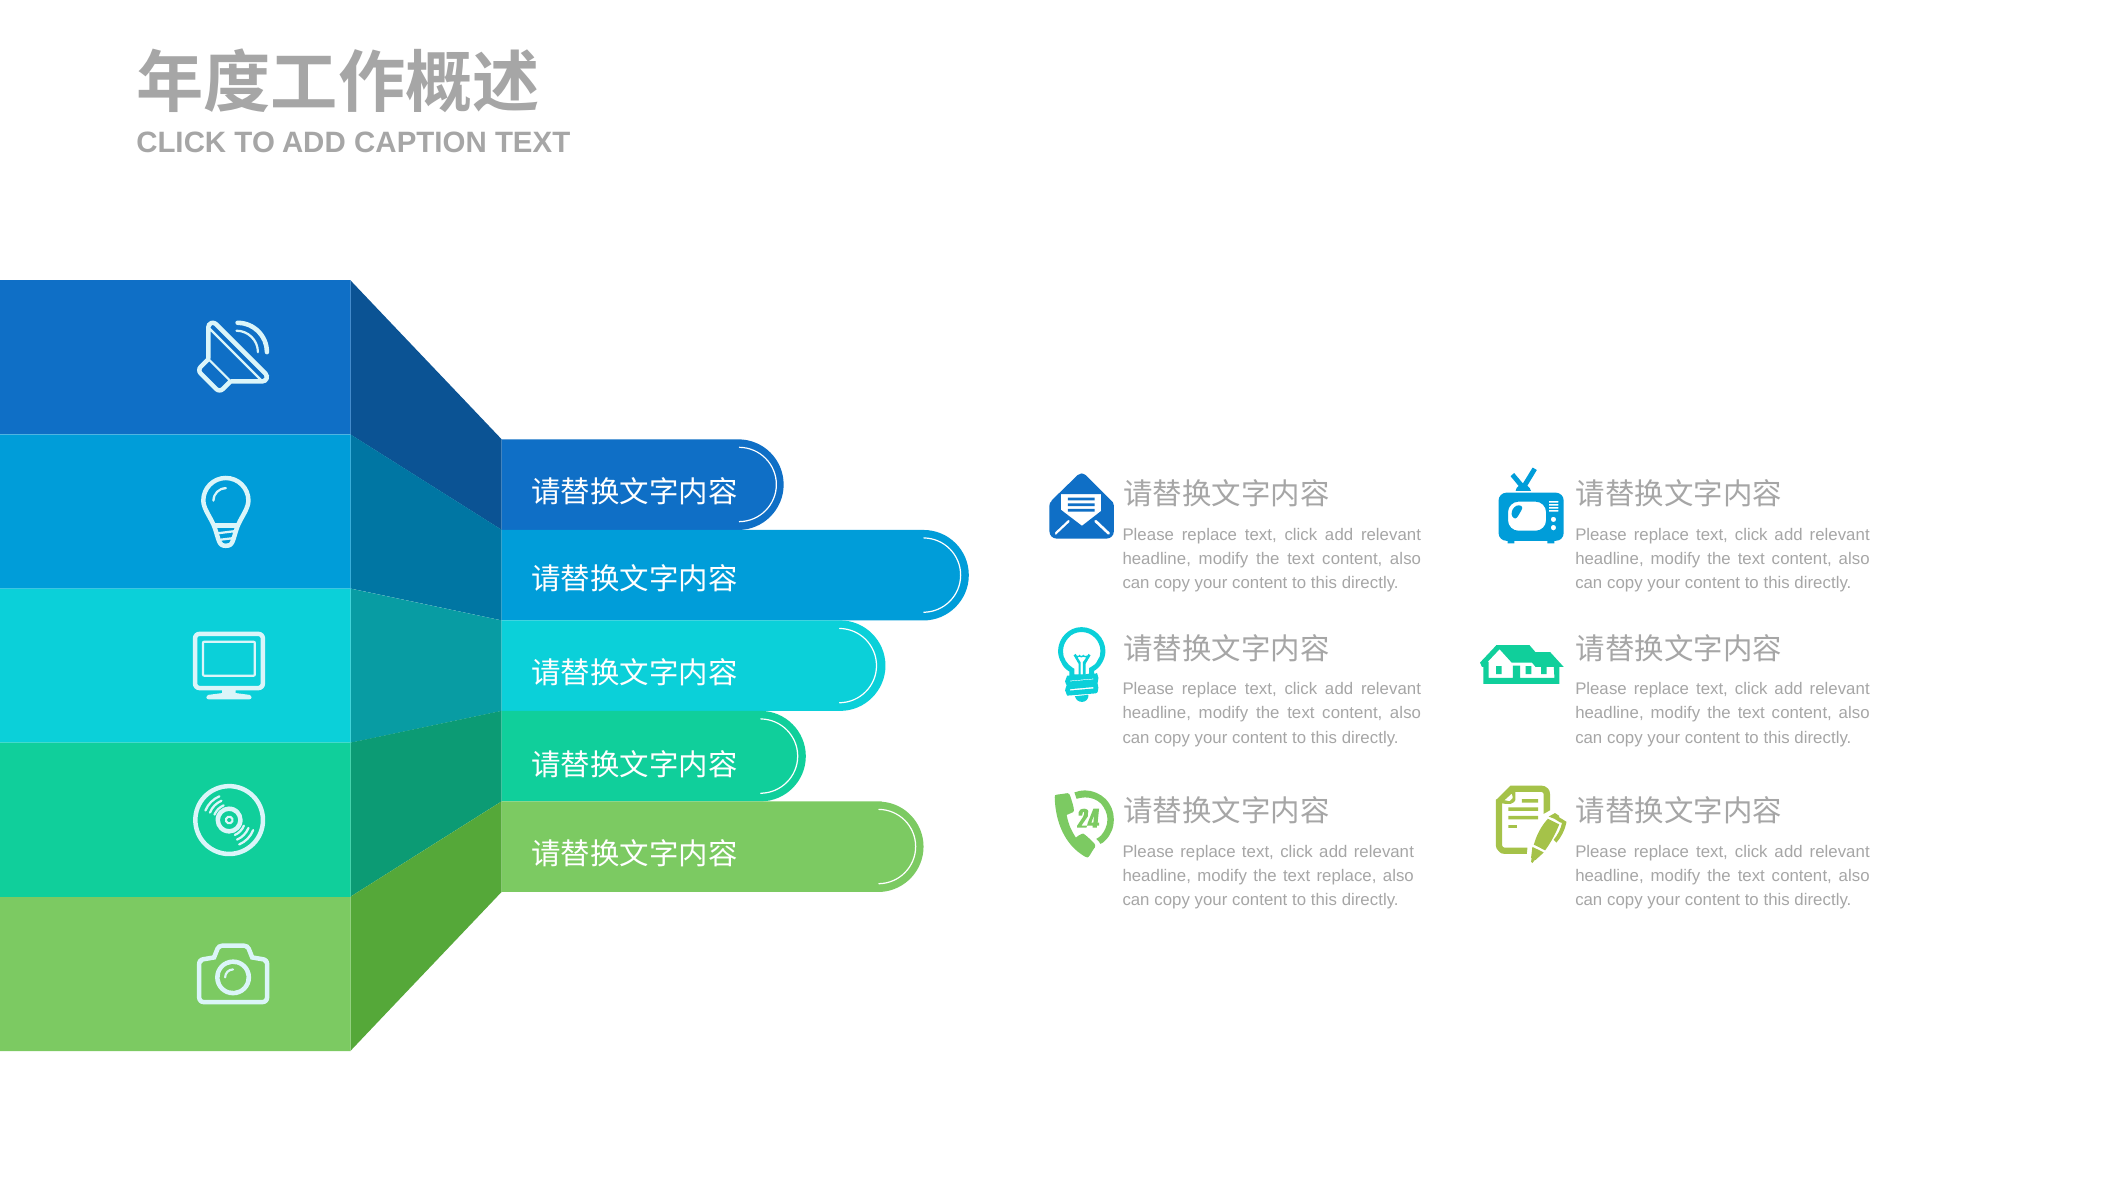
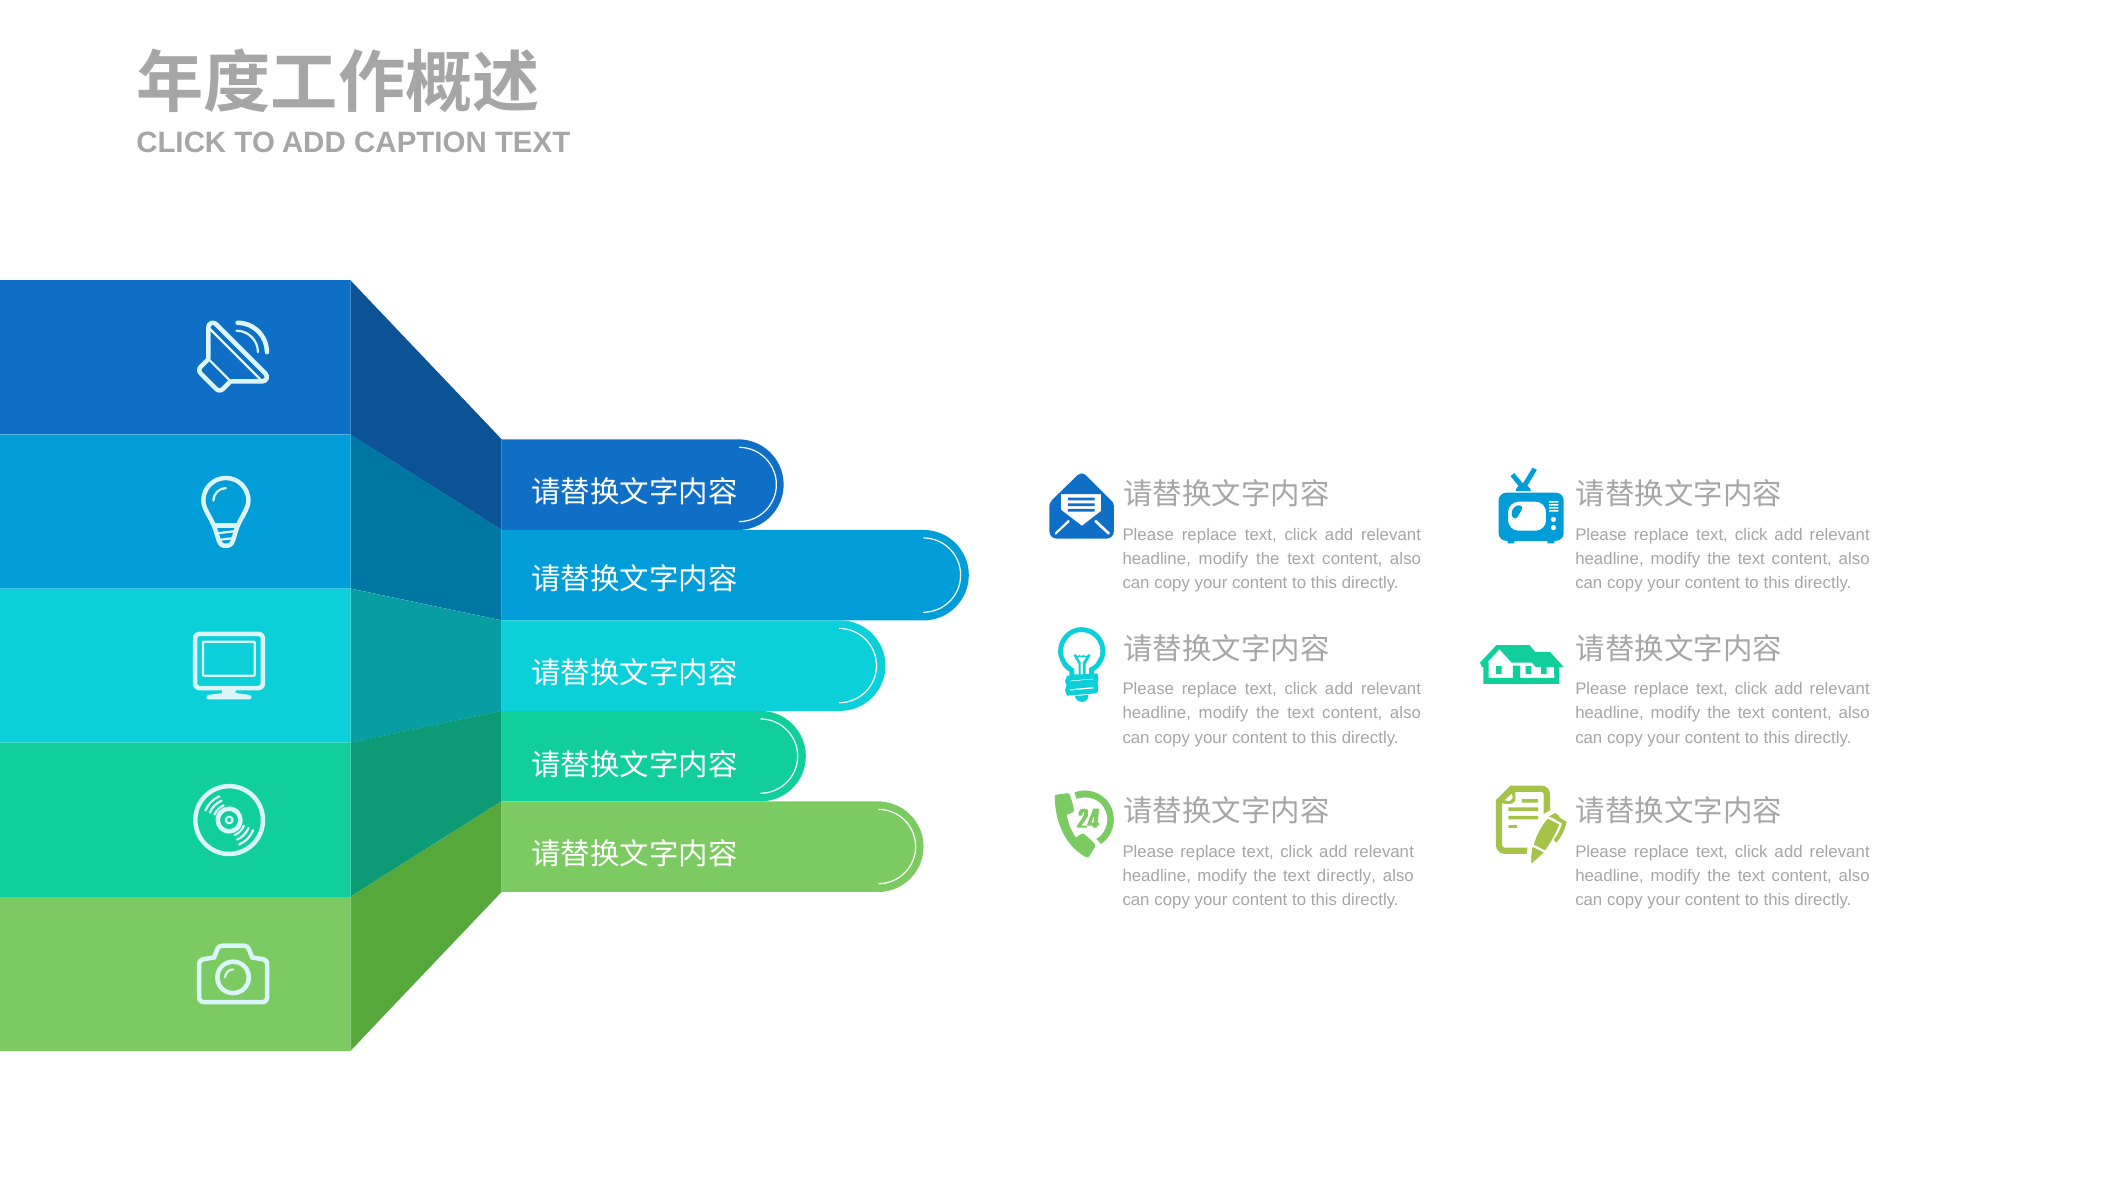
text replace: replace -> directly
